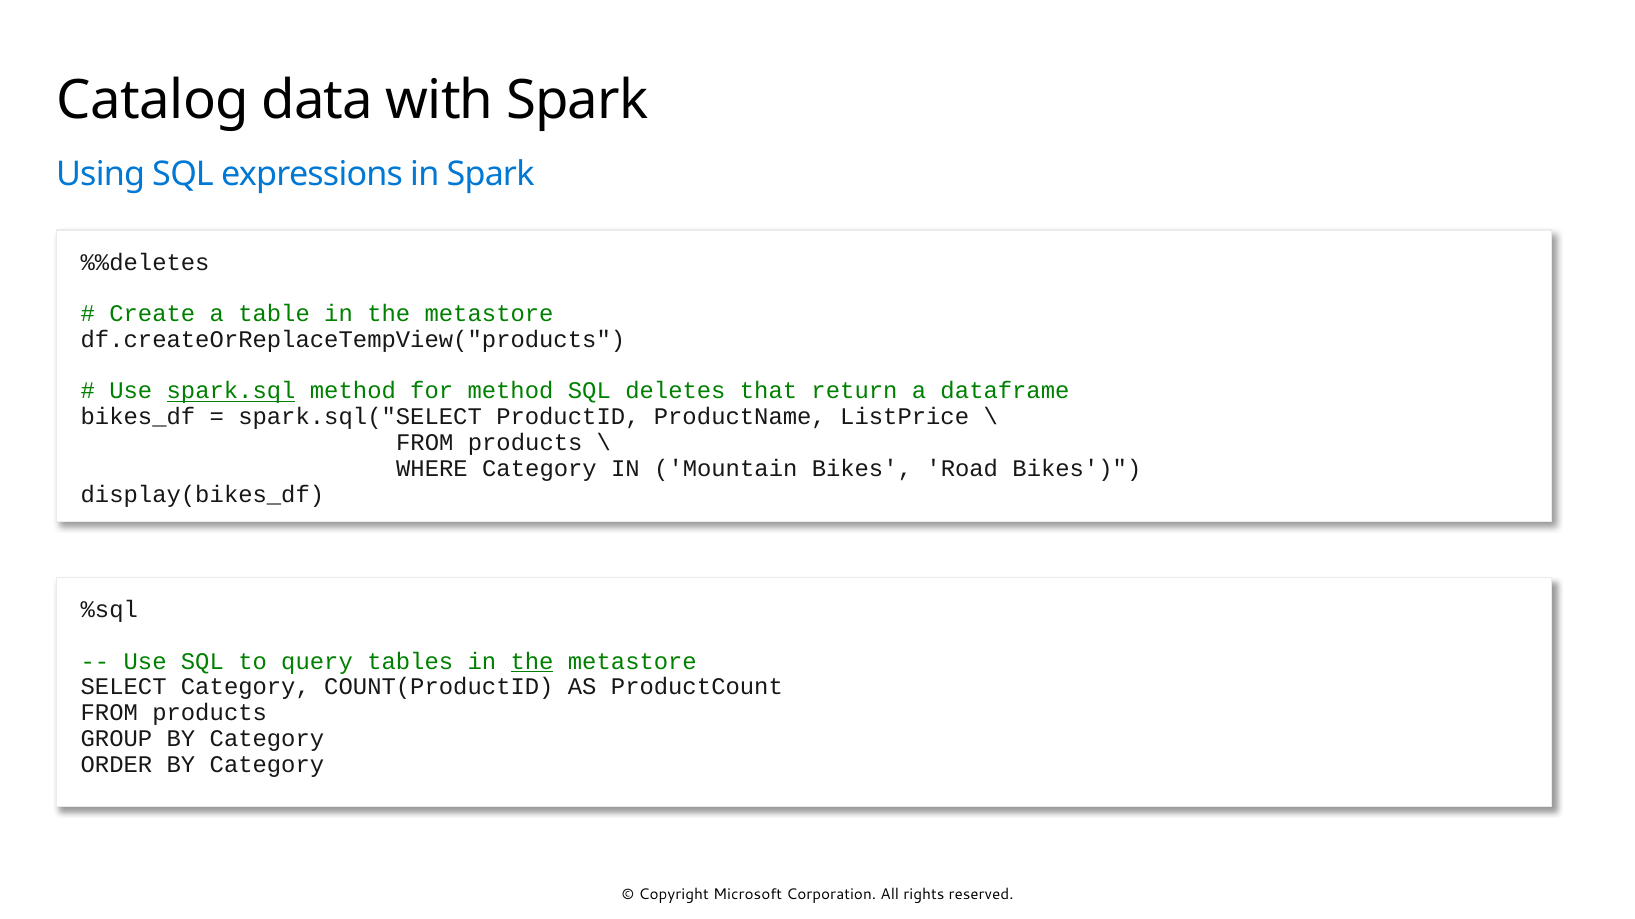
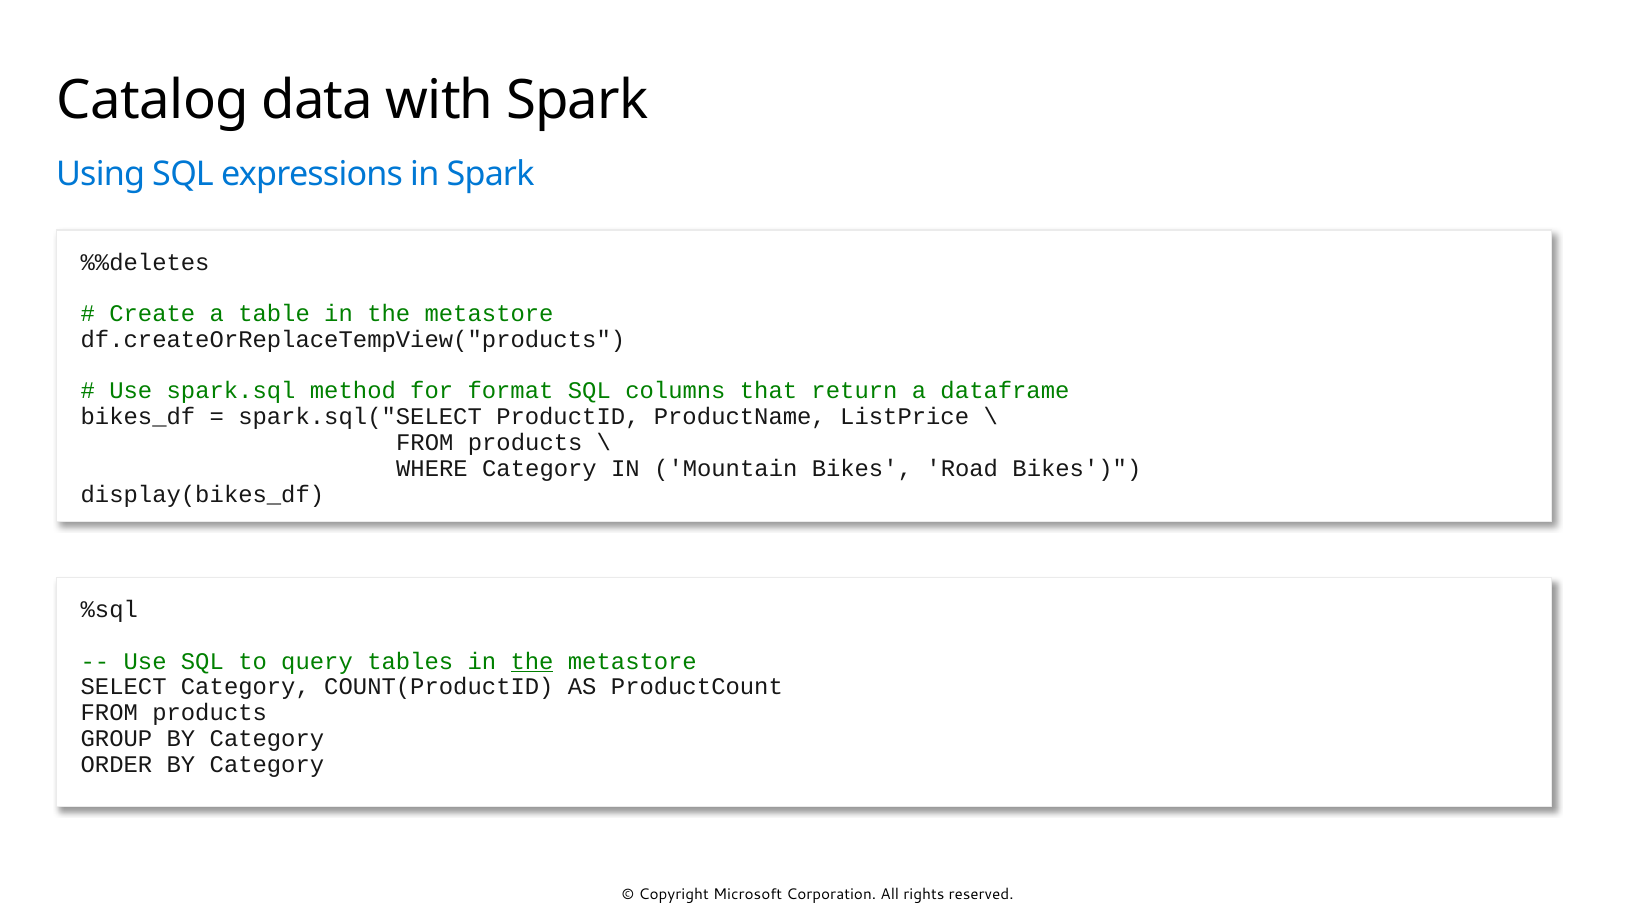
spark.sql underline: present -> none
for method: method -> format
deletes: deletes -> columns
